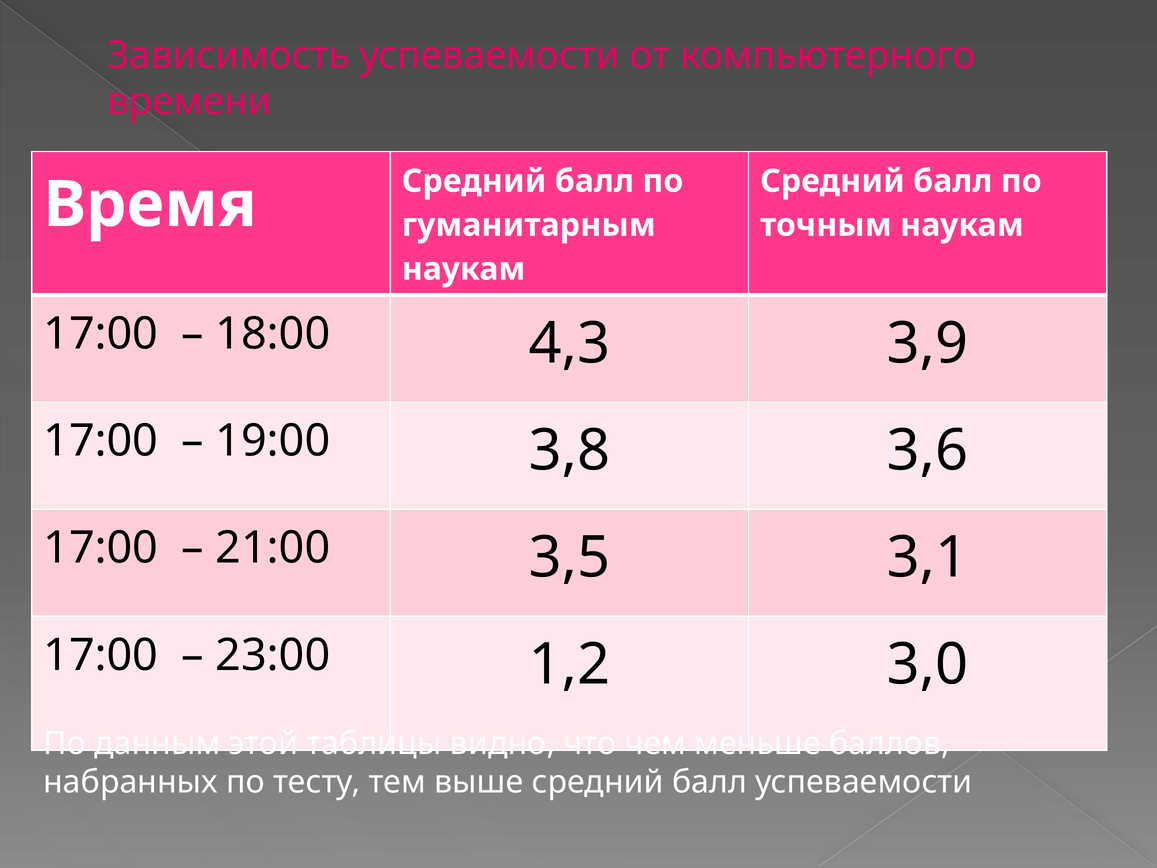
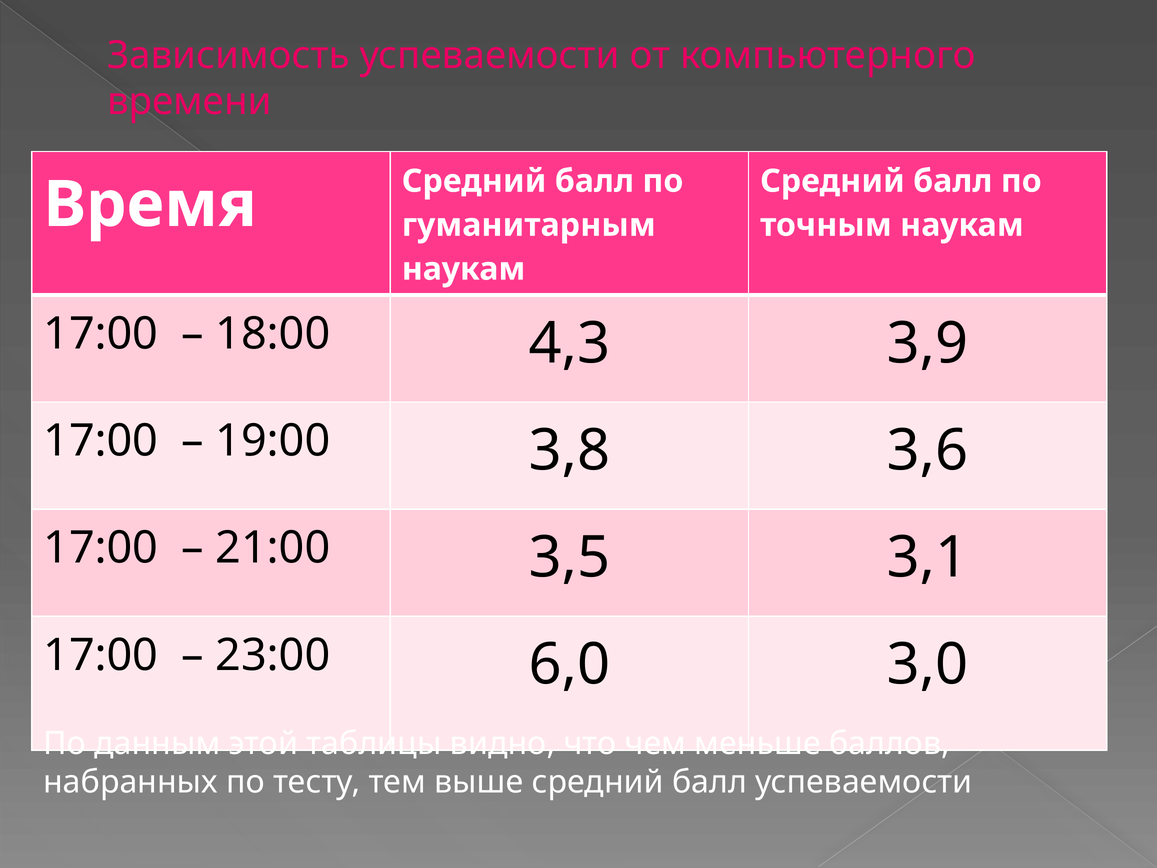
1,2: 1,2 -> 6,0
